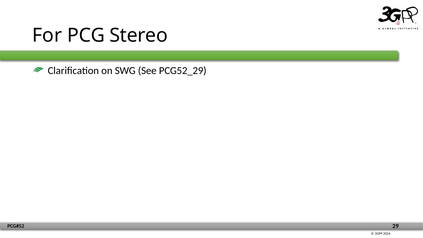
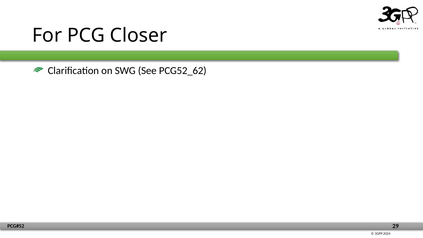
Stereo: Stereo -> Closer
PCG52_29: PCG52_29 -> PCG52_62
